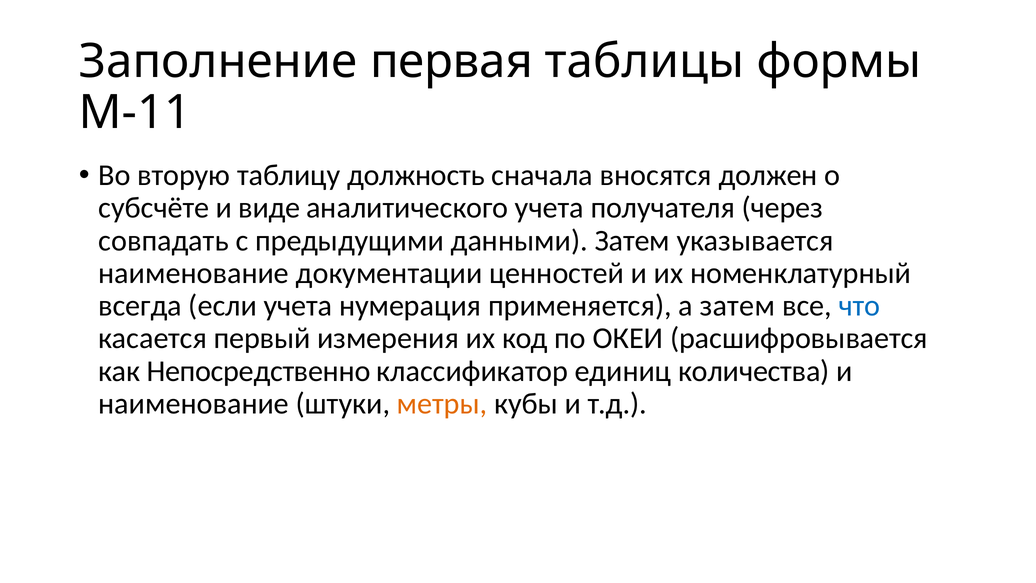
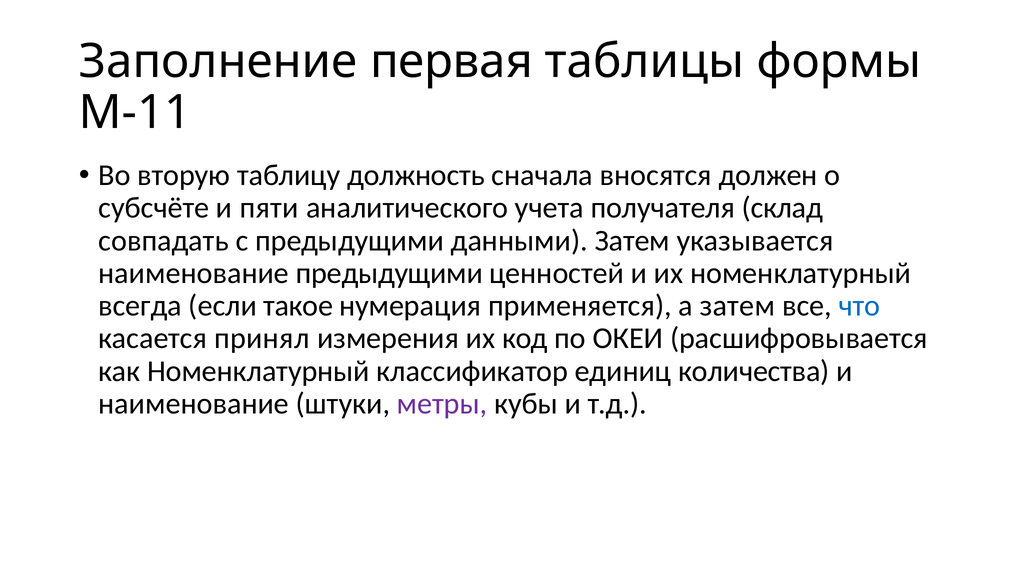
виде: виде -> пяти
через: через -> склад
наименование документации: документации -> предыдущими
если учета: учета -> такое
первый: первый -> принял
как Непосредственно: Непосредственно -> Номенклатурный
метры colour: orange -> purple
